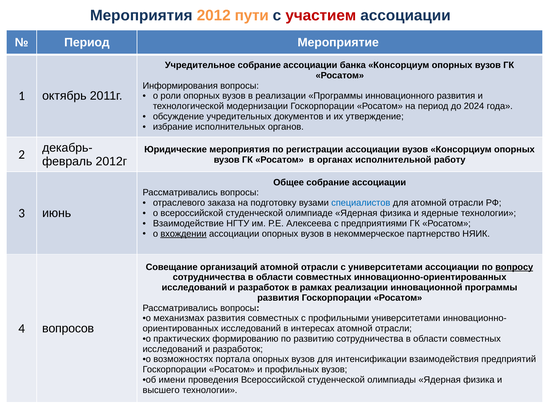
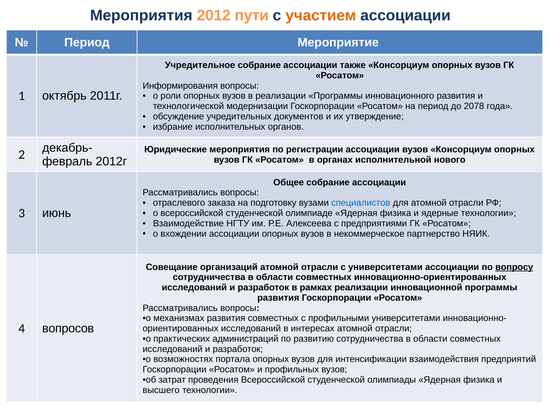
участием colour: red -> orange
банка: банка -> также
2024: 2024 -> 2078
работу: работу -> нового
вхождении underline: present -> none
формированию: формированию -> администраций
имени: имени -> затрат
